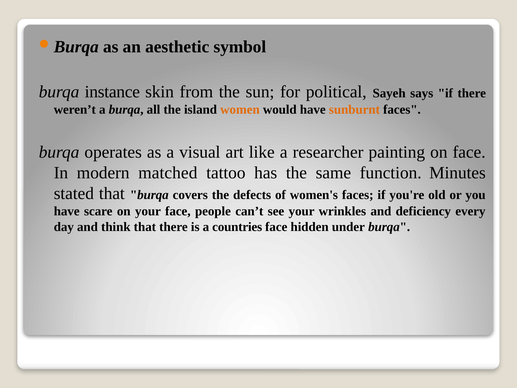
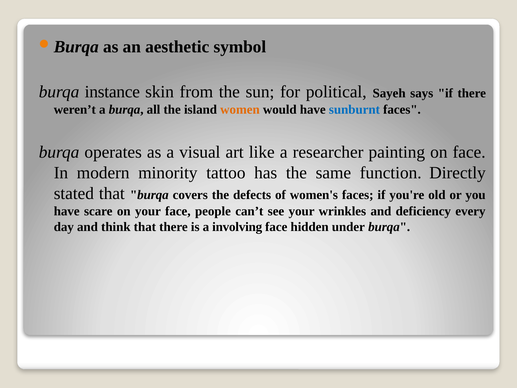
sunburnt colour: orange -> blue
matched: matched -> minority
Minutes: Minutes -> Directly
countries: countries -> involving
